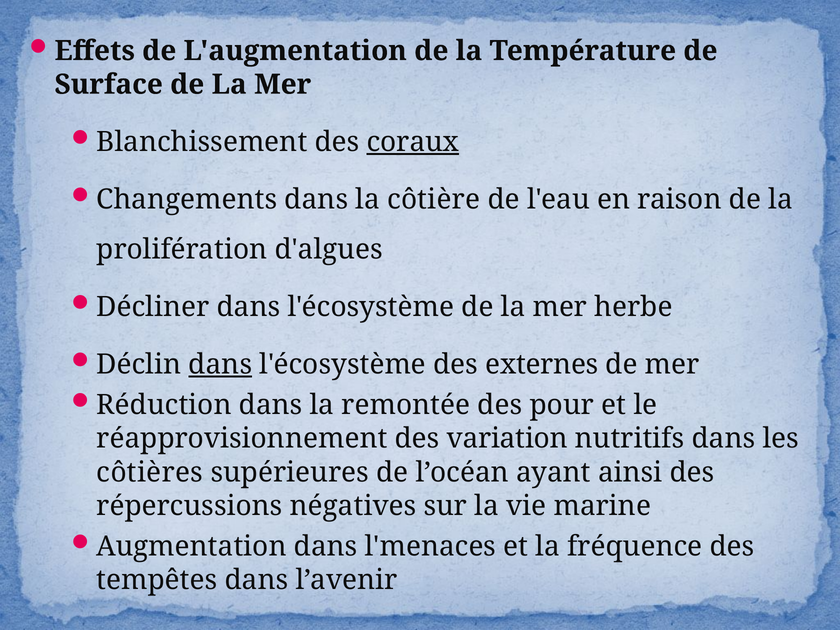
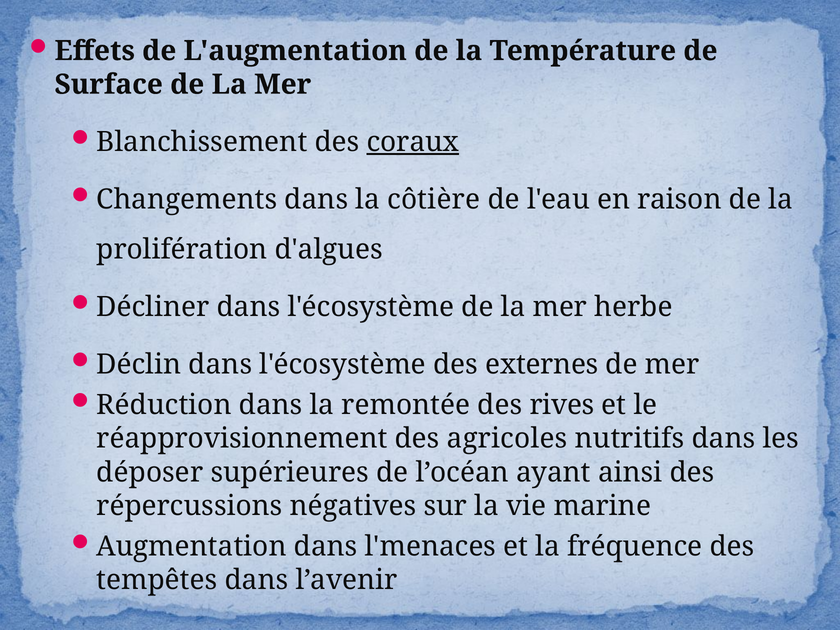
dans at (220, 365) underline: present -> none
pour: pour -> rives
variation: variation -> agricoles
côtières: côtières -> déposer
